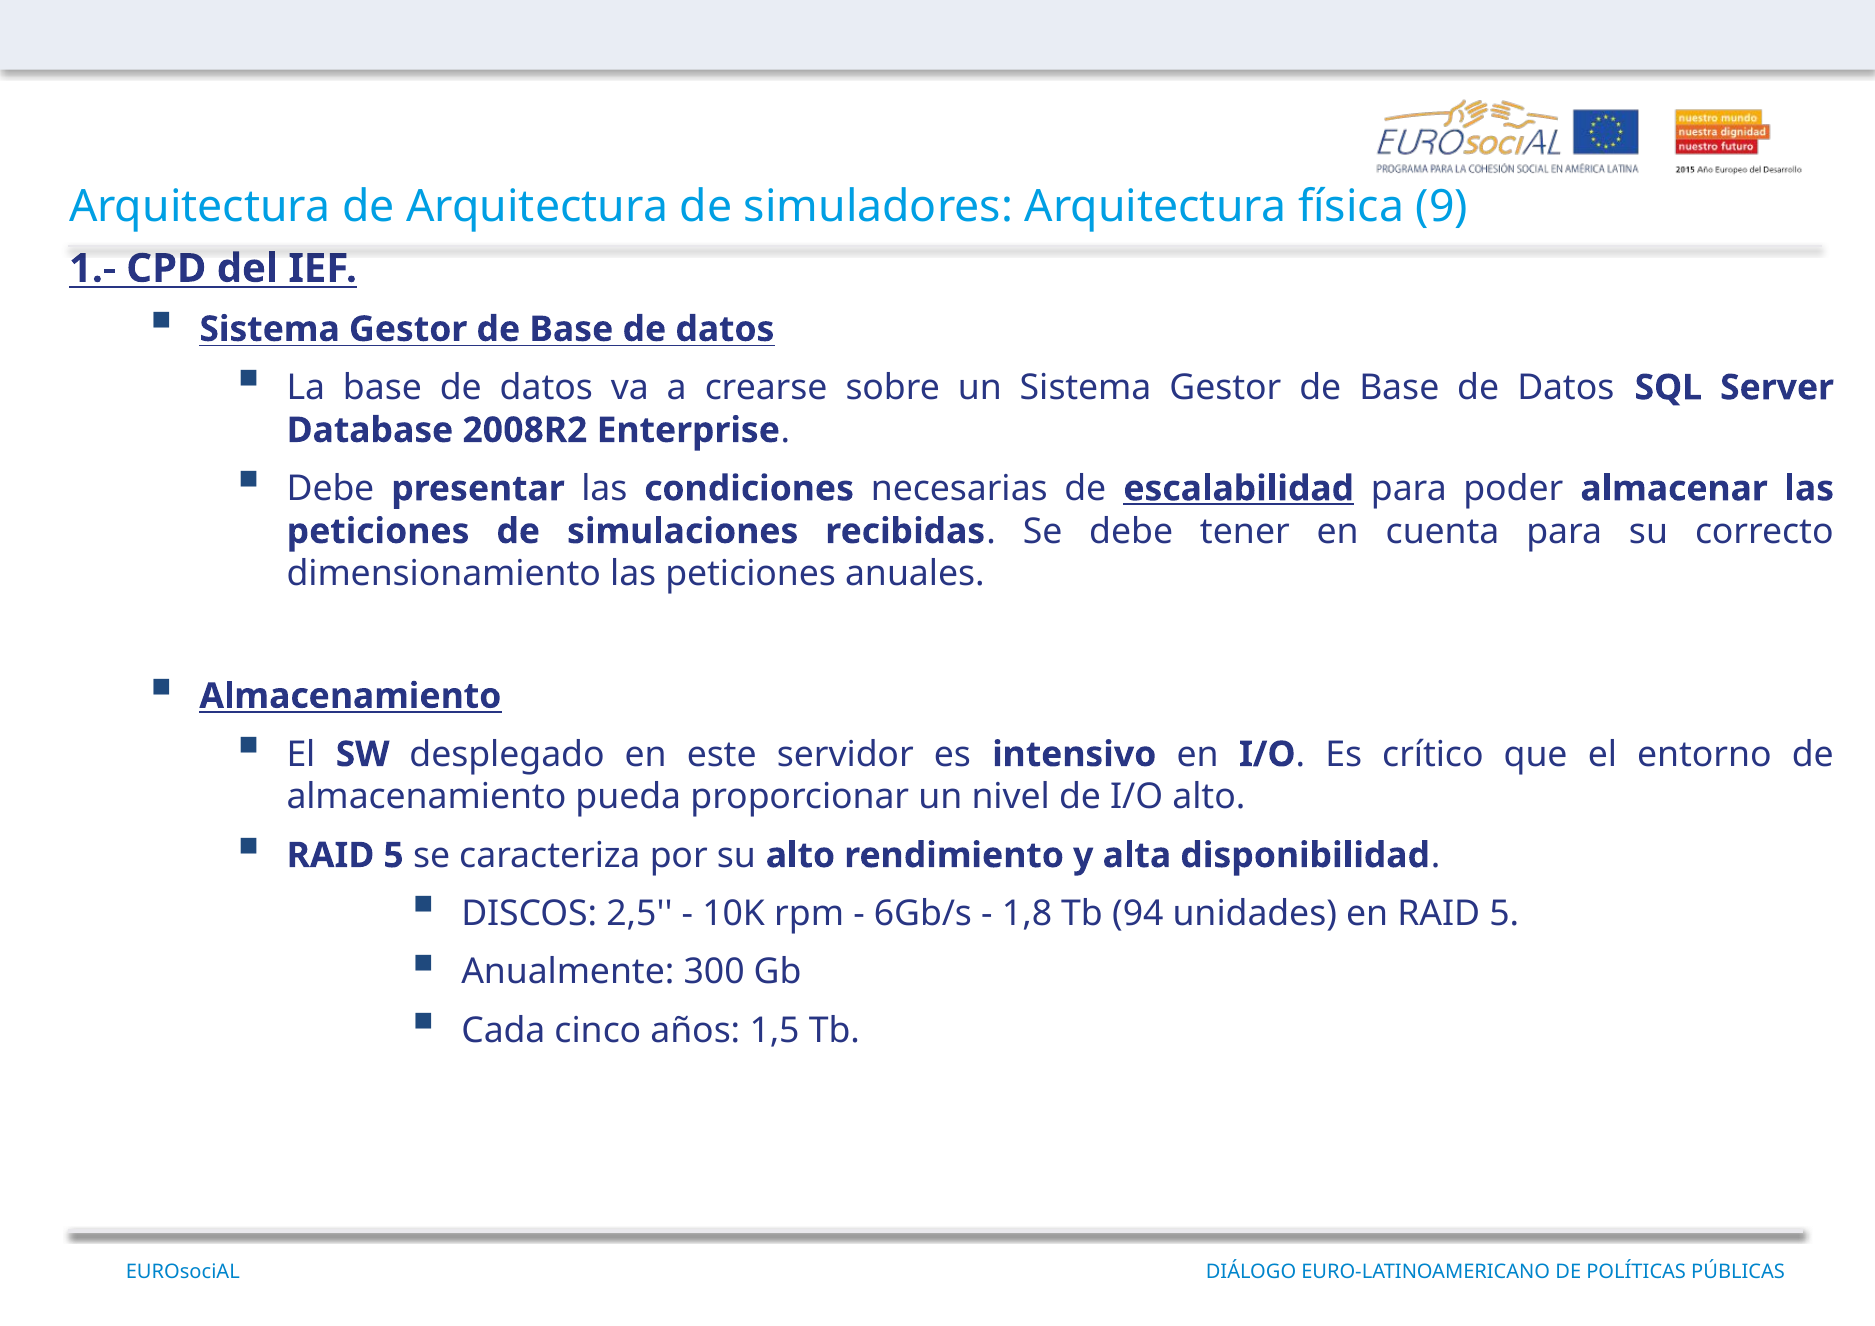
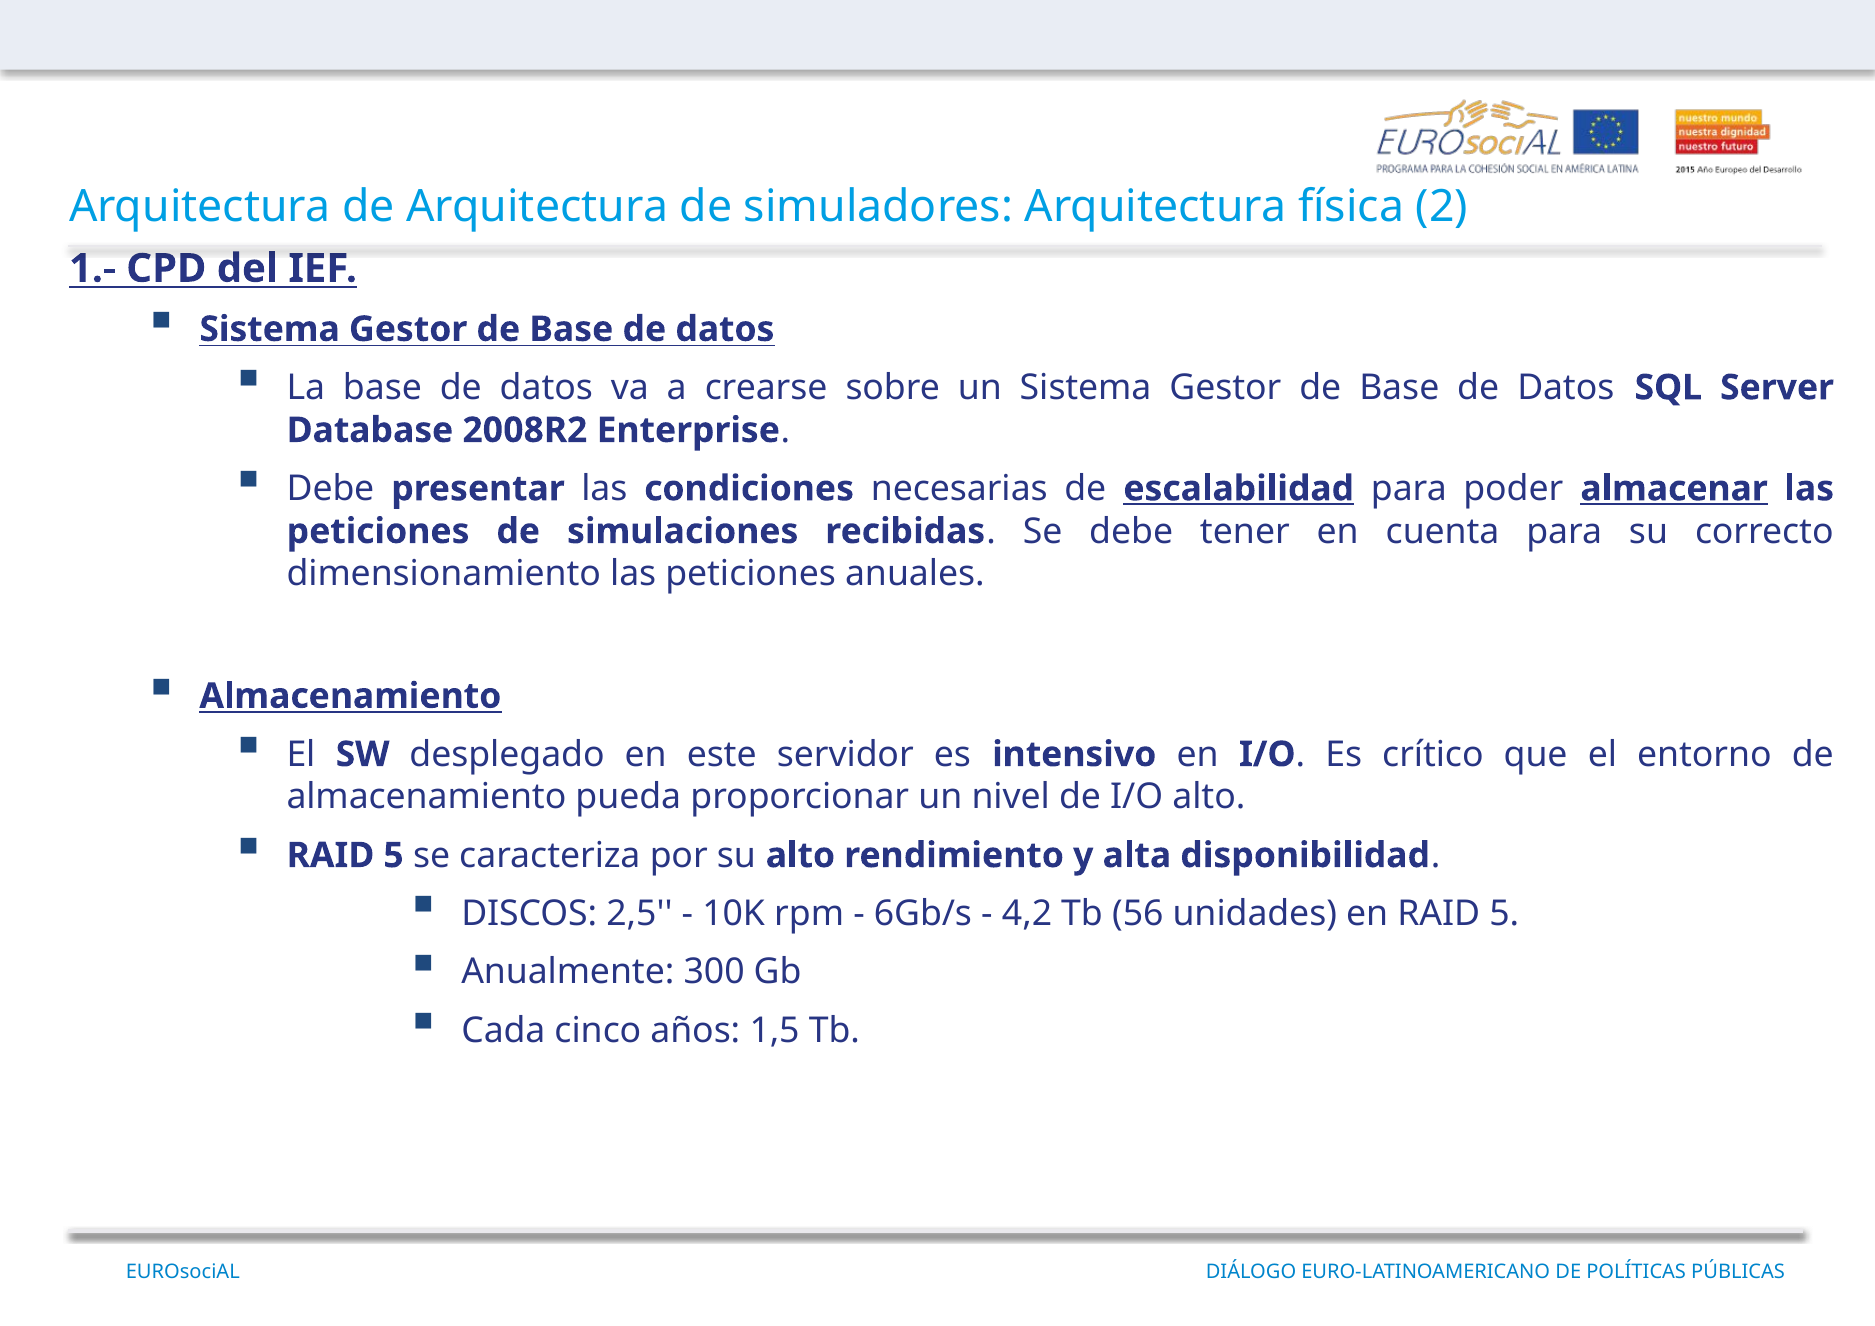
9: 9 -> 2
almacenar underline: none -> present
1,8: 1,8 -> 4,2
94: 94 -> 56
